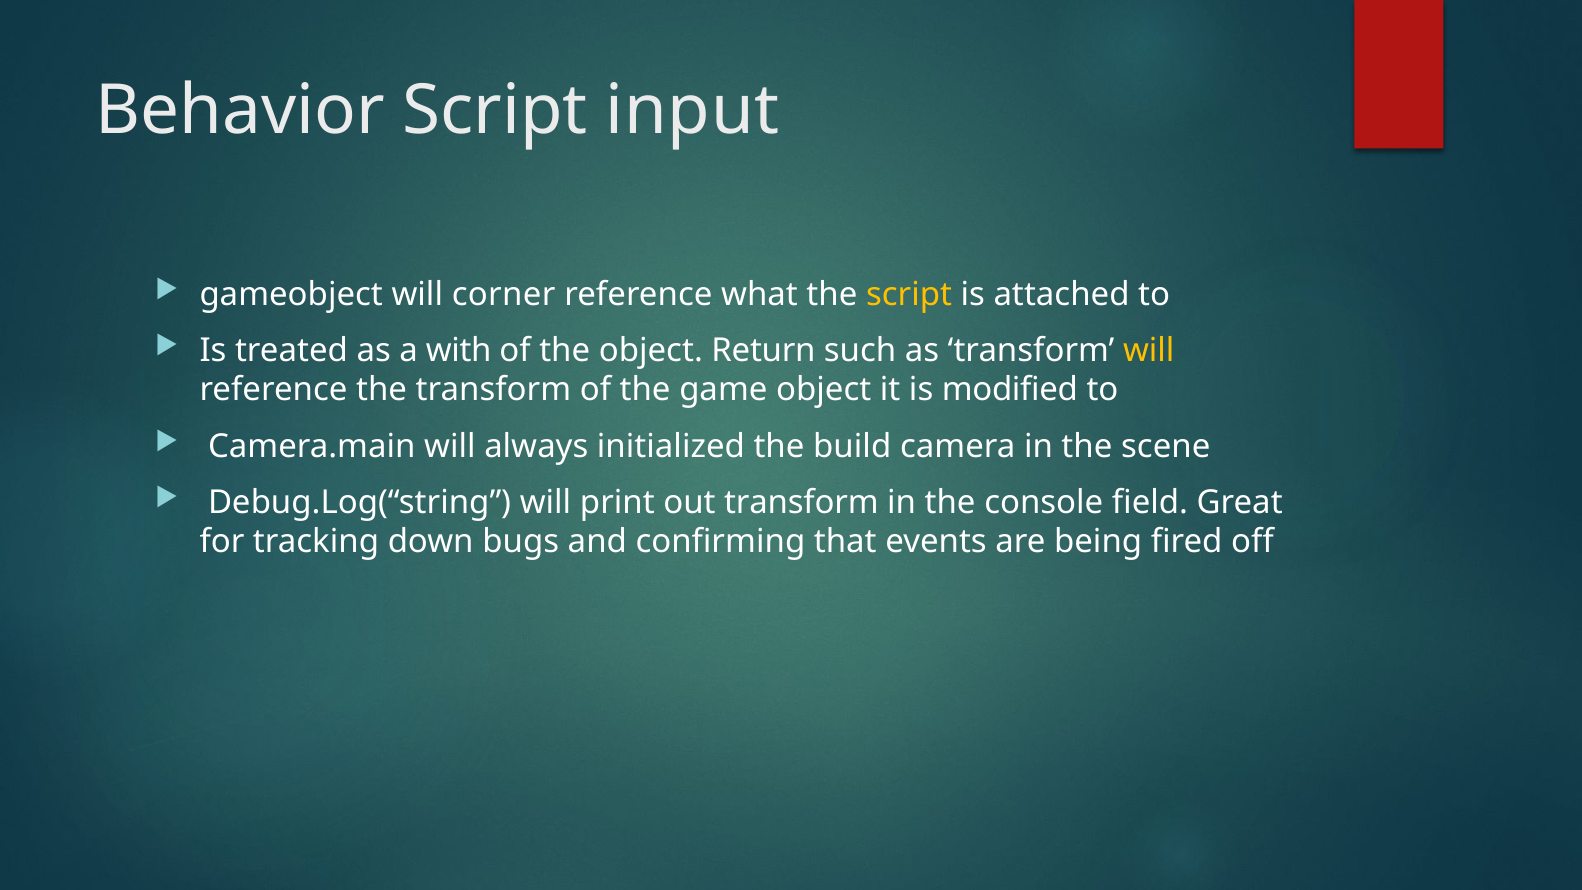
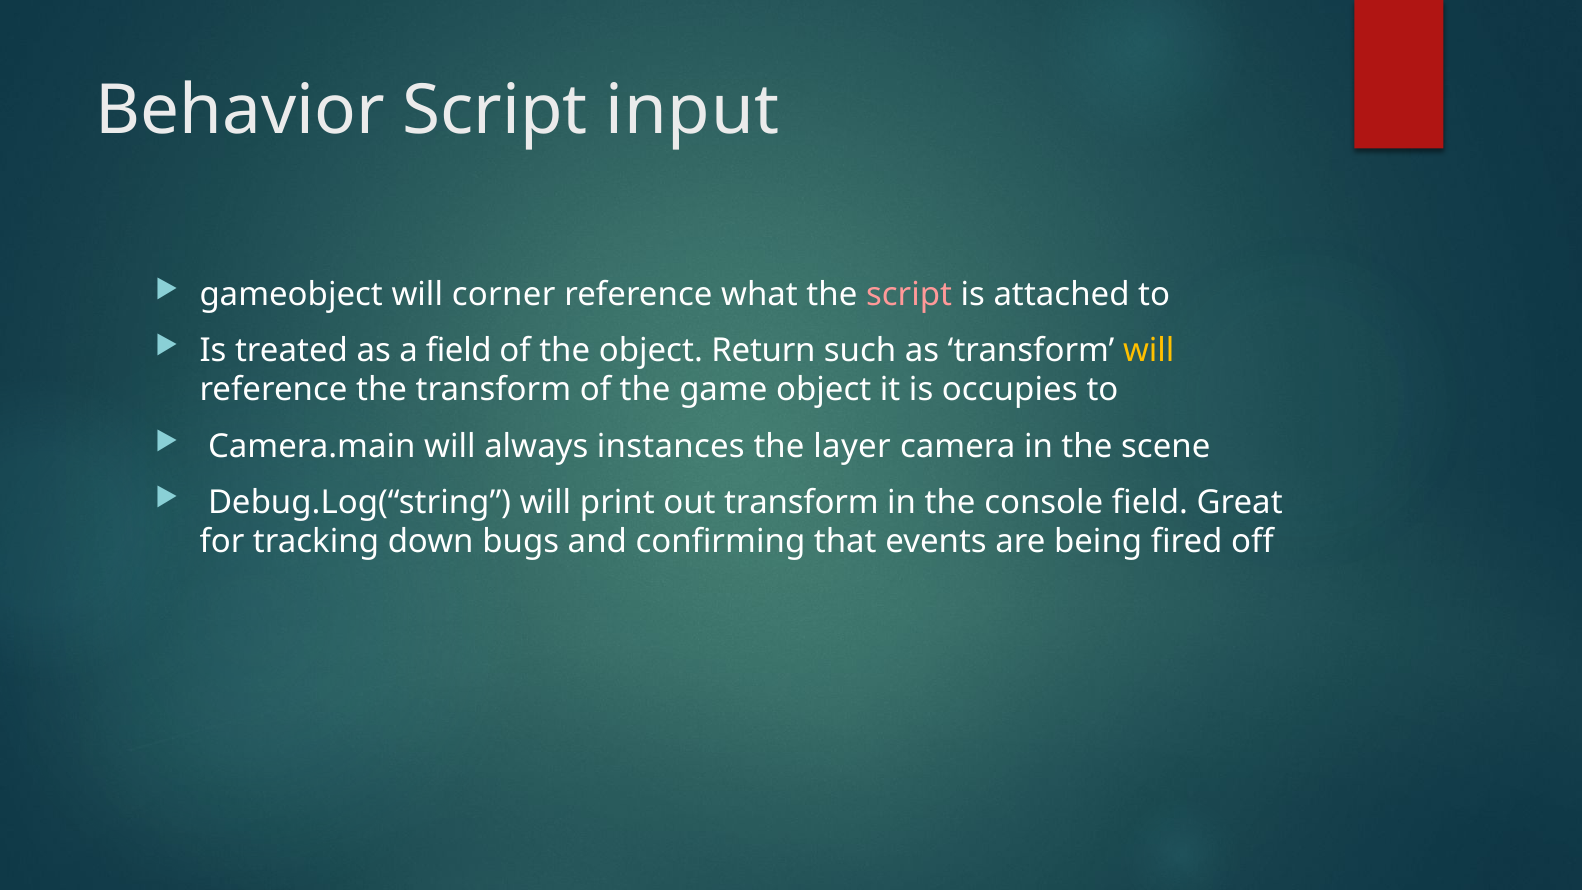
script at (909, 294) colour: yellow -> pink
a with: with -> field
modified: modified -> occupies
initialized: initialized -> instances
build: build -> layer
